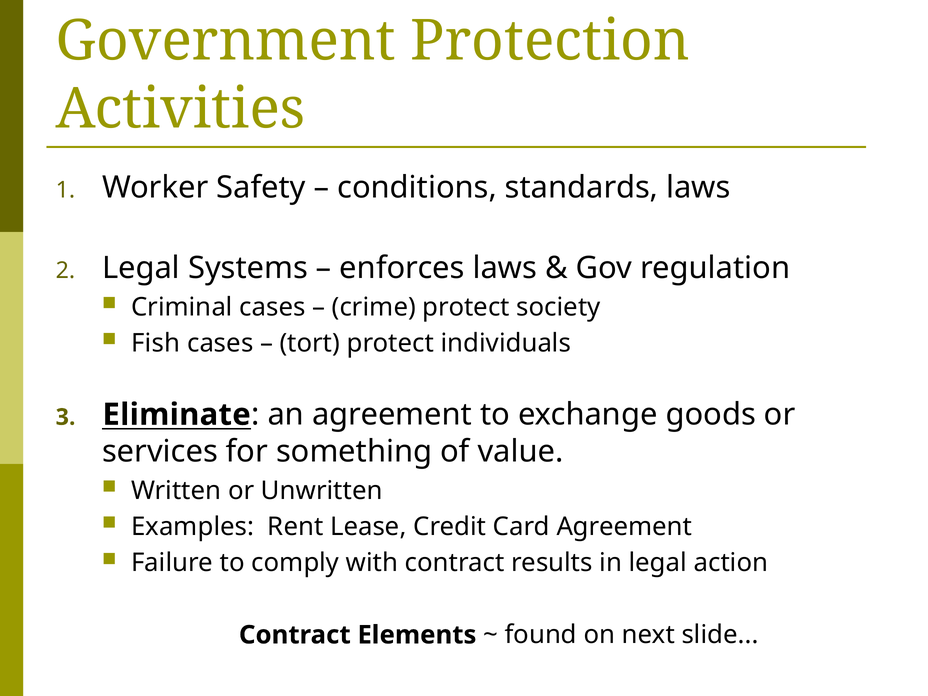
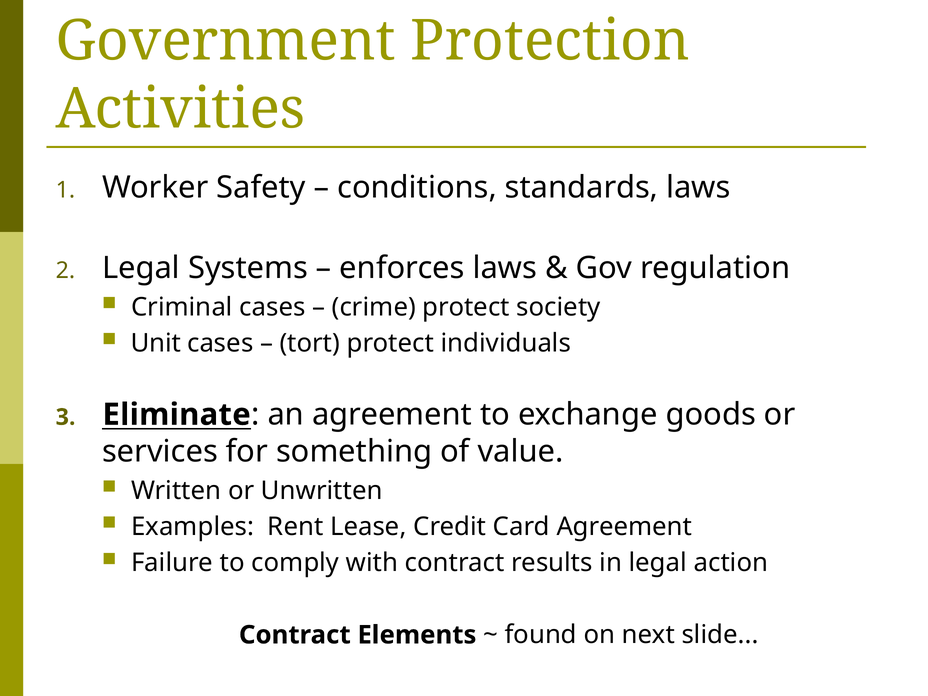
Fish: Fish -> Unit
